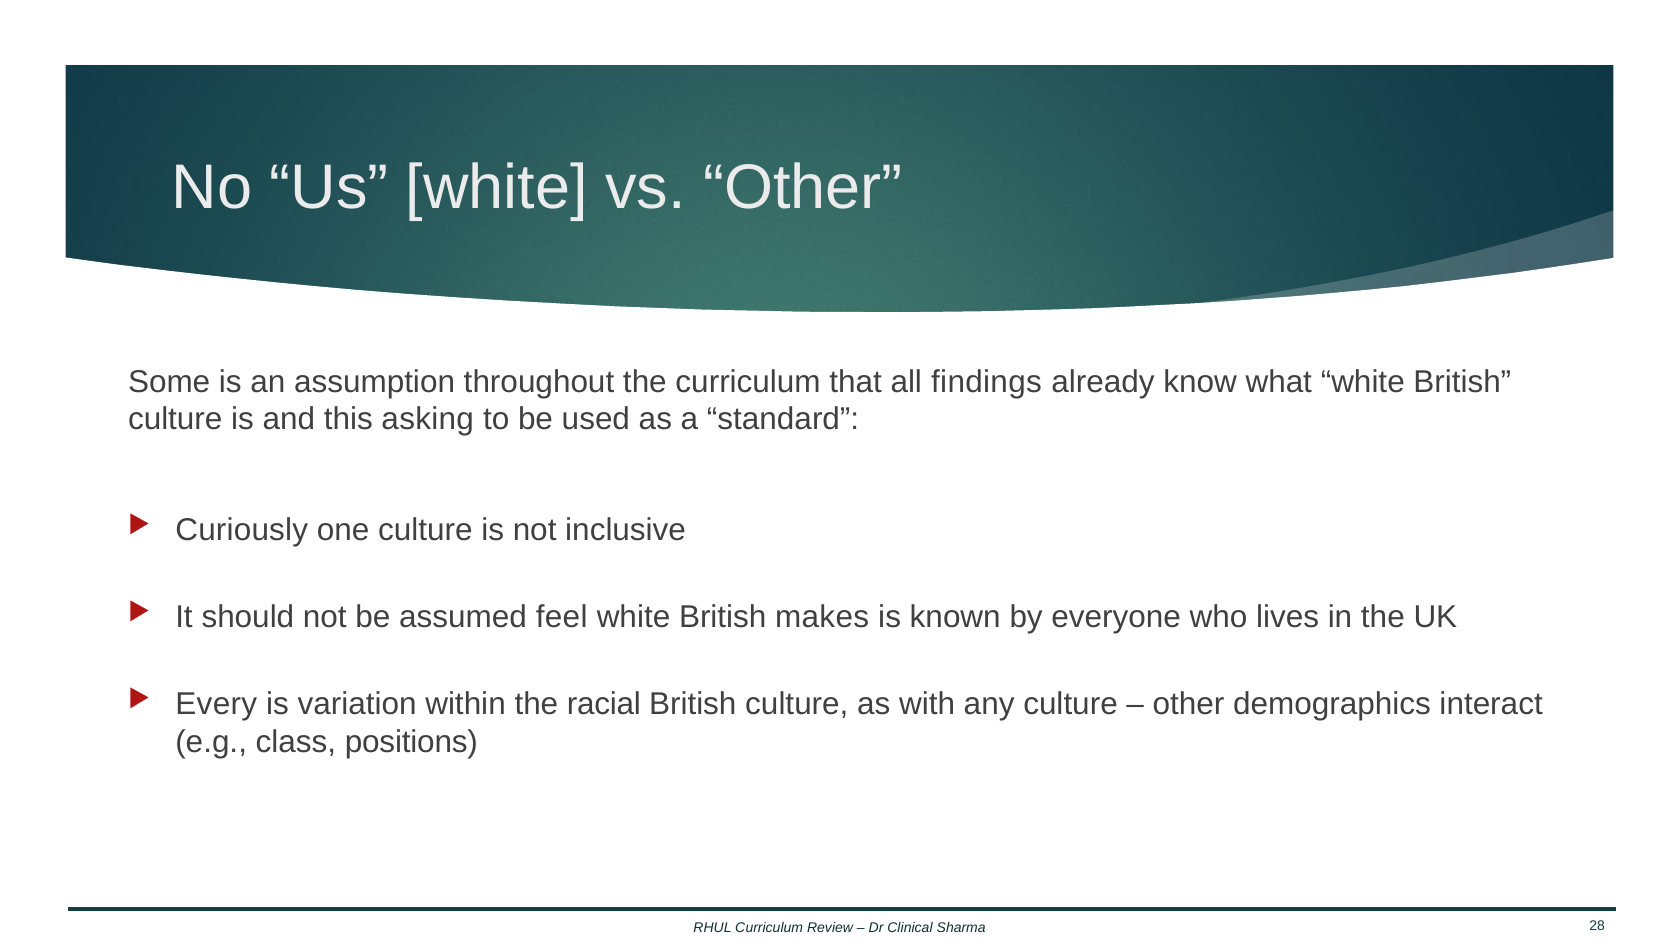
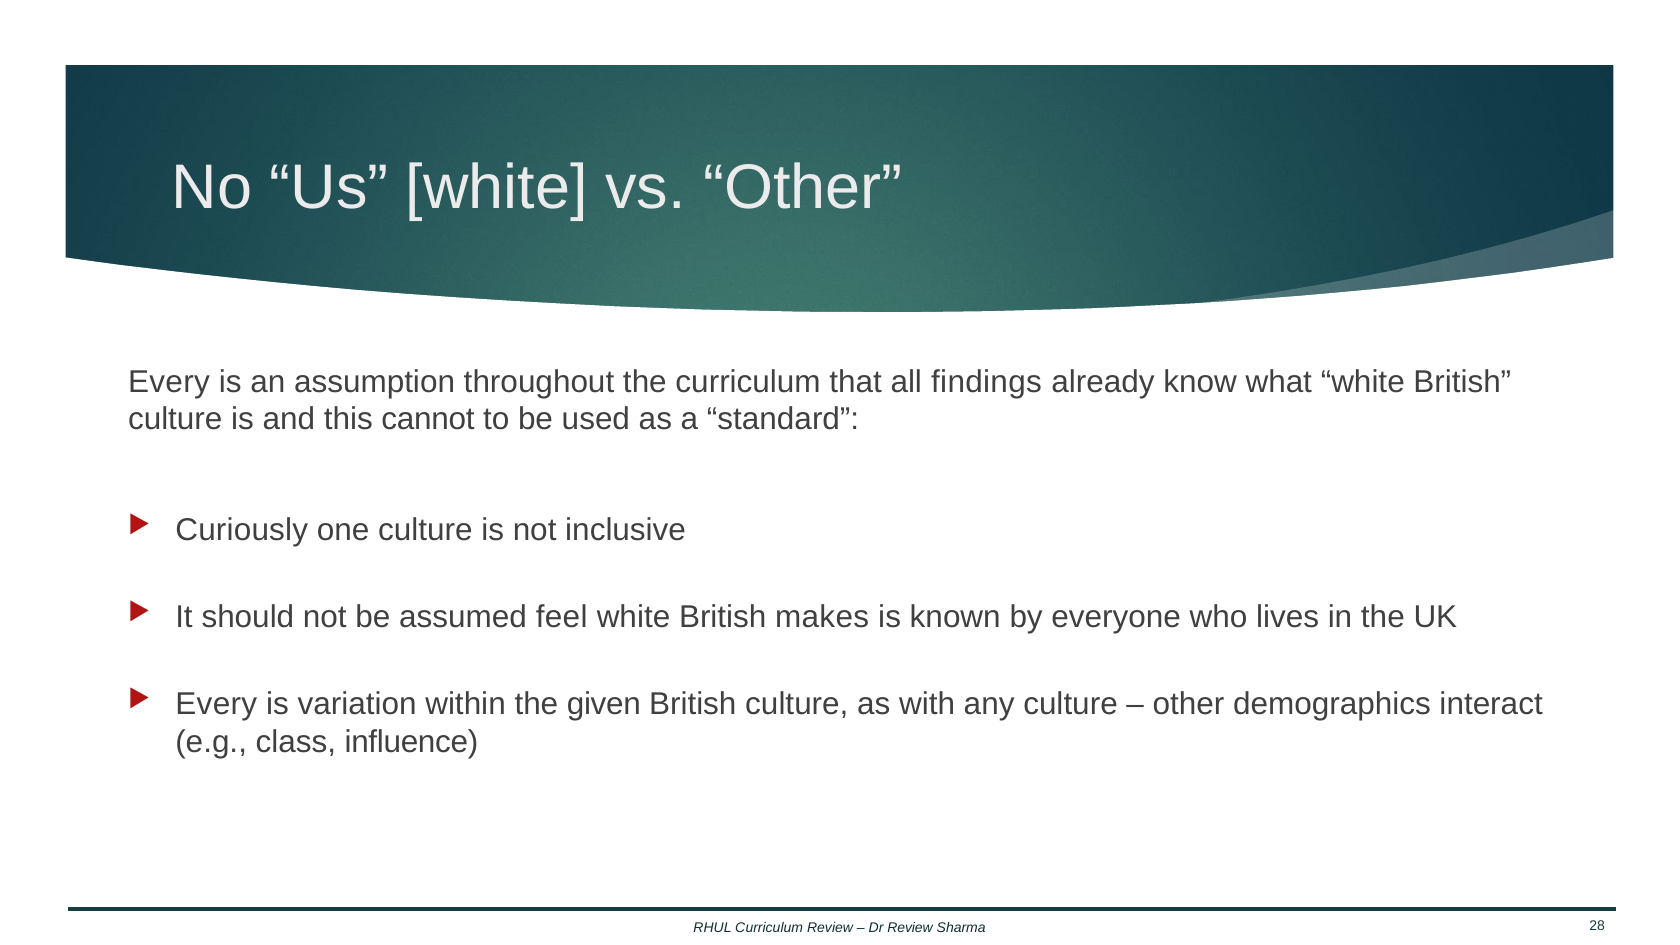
Some at (169, 382): Some -> Every
asking: asking -> cannot
racial: racial -> given
positions: positions -> influence
Dr Clinical: Clinical -> Review
